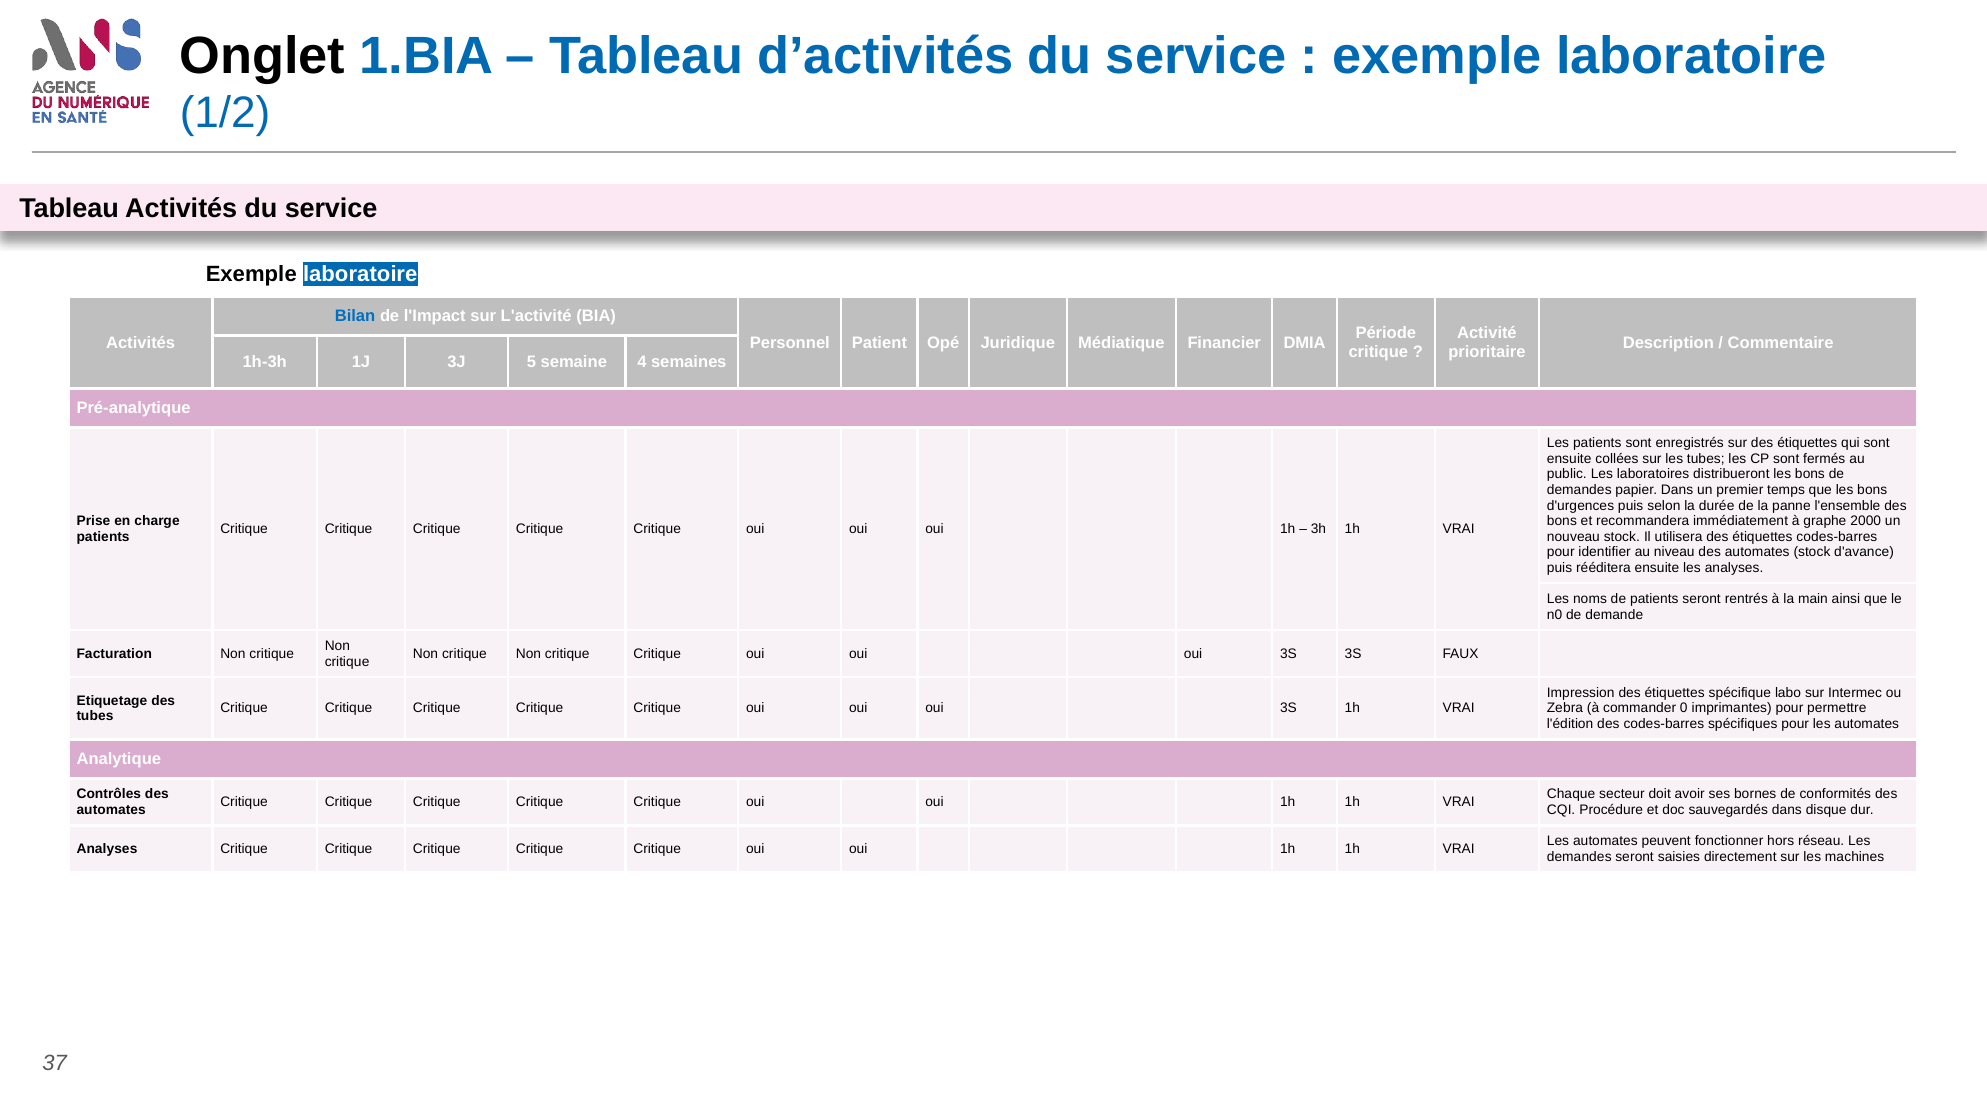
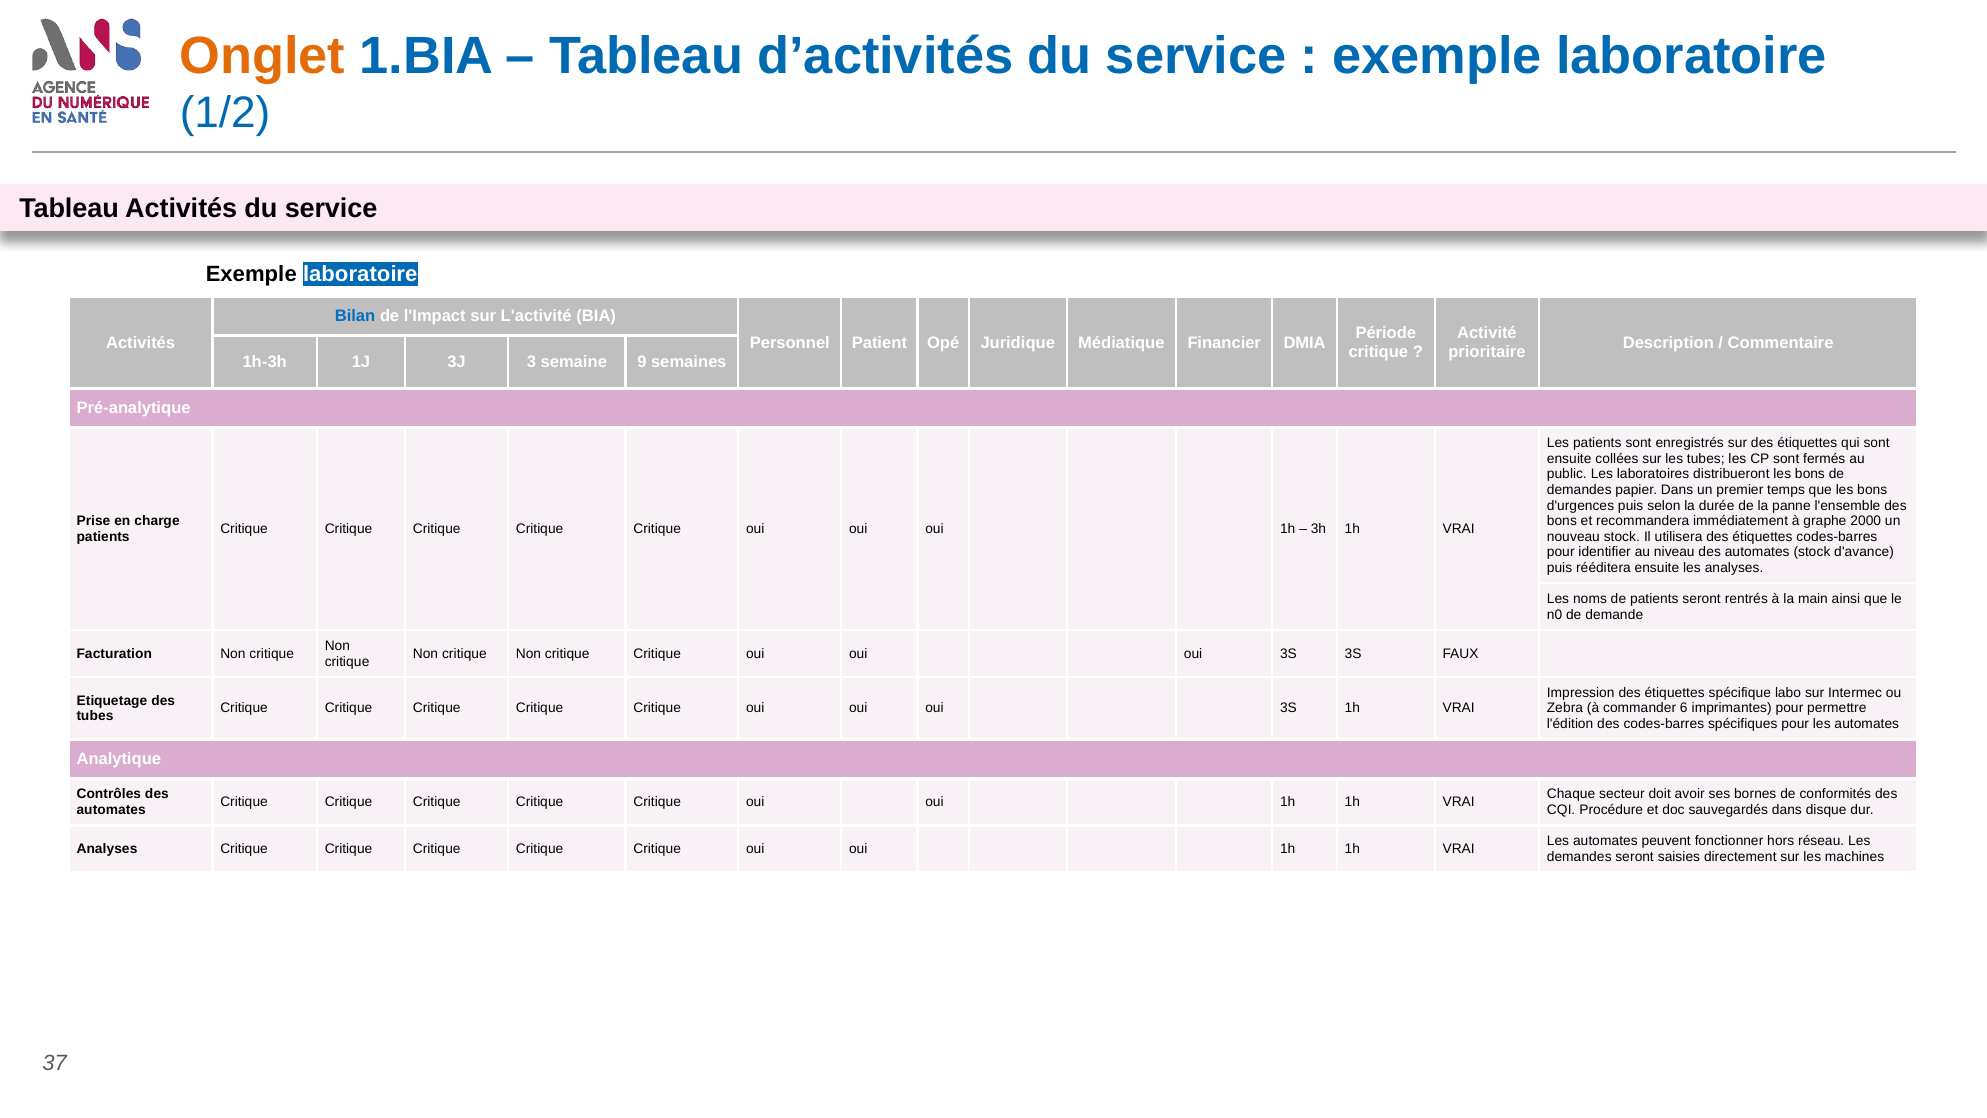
Onglet colour: black -> orange
5: 5 -> 3
4: 4 -> 9
0: 0 -> 6
